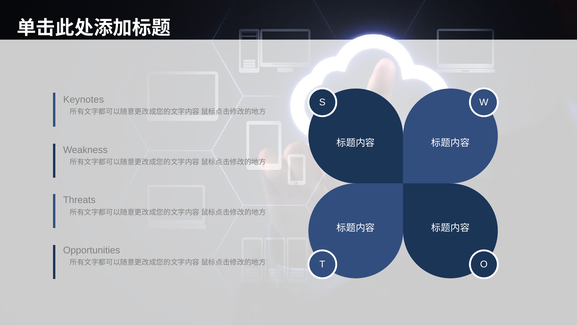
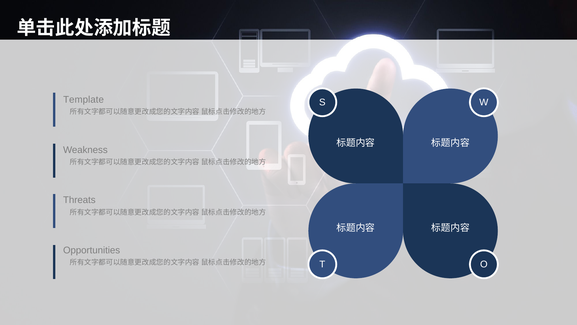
Keynotes: Keynotes -> Template
